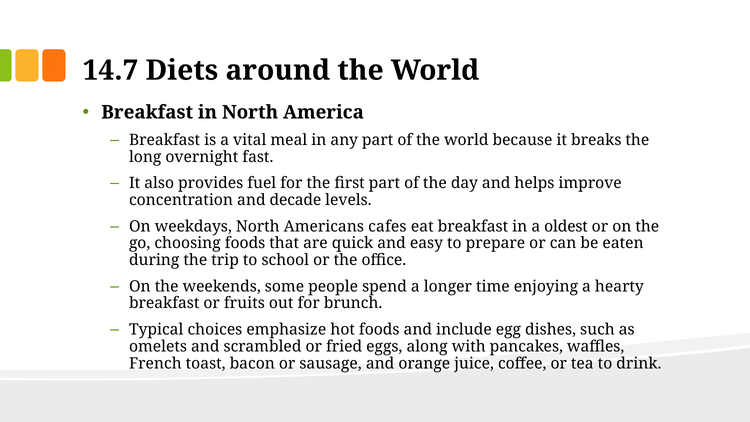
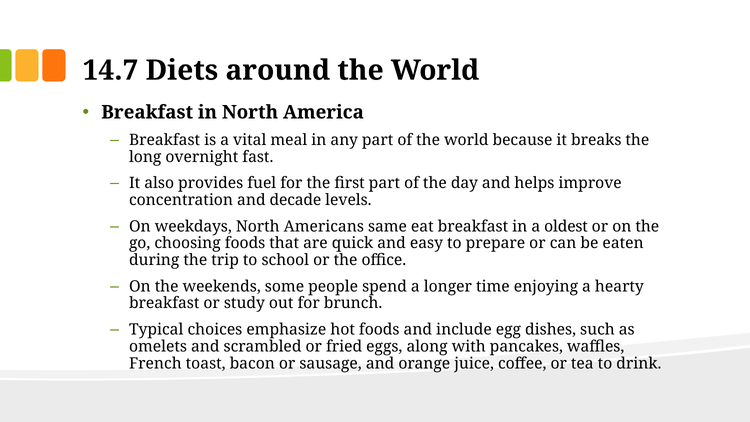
cafes: cafes -> same
fruits: fruits -> study
